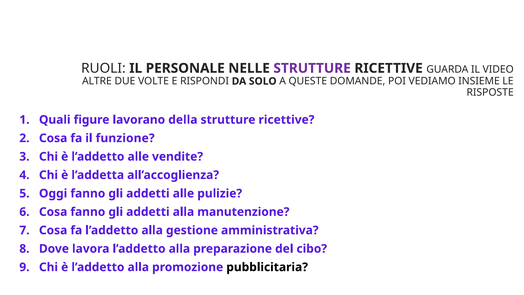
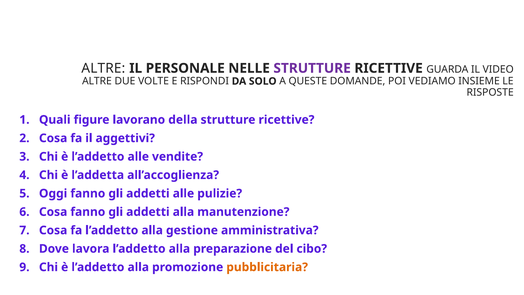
RUOLI at (103, 68): RUOLI -> ALTRE
funzione: funzione -> aggettivi
pubblicitaria colour: black -> orange
